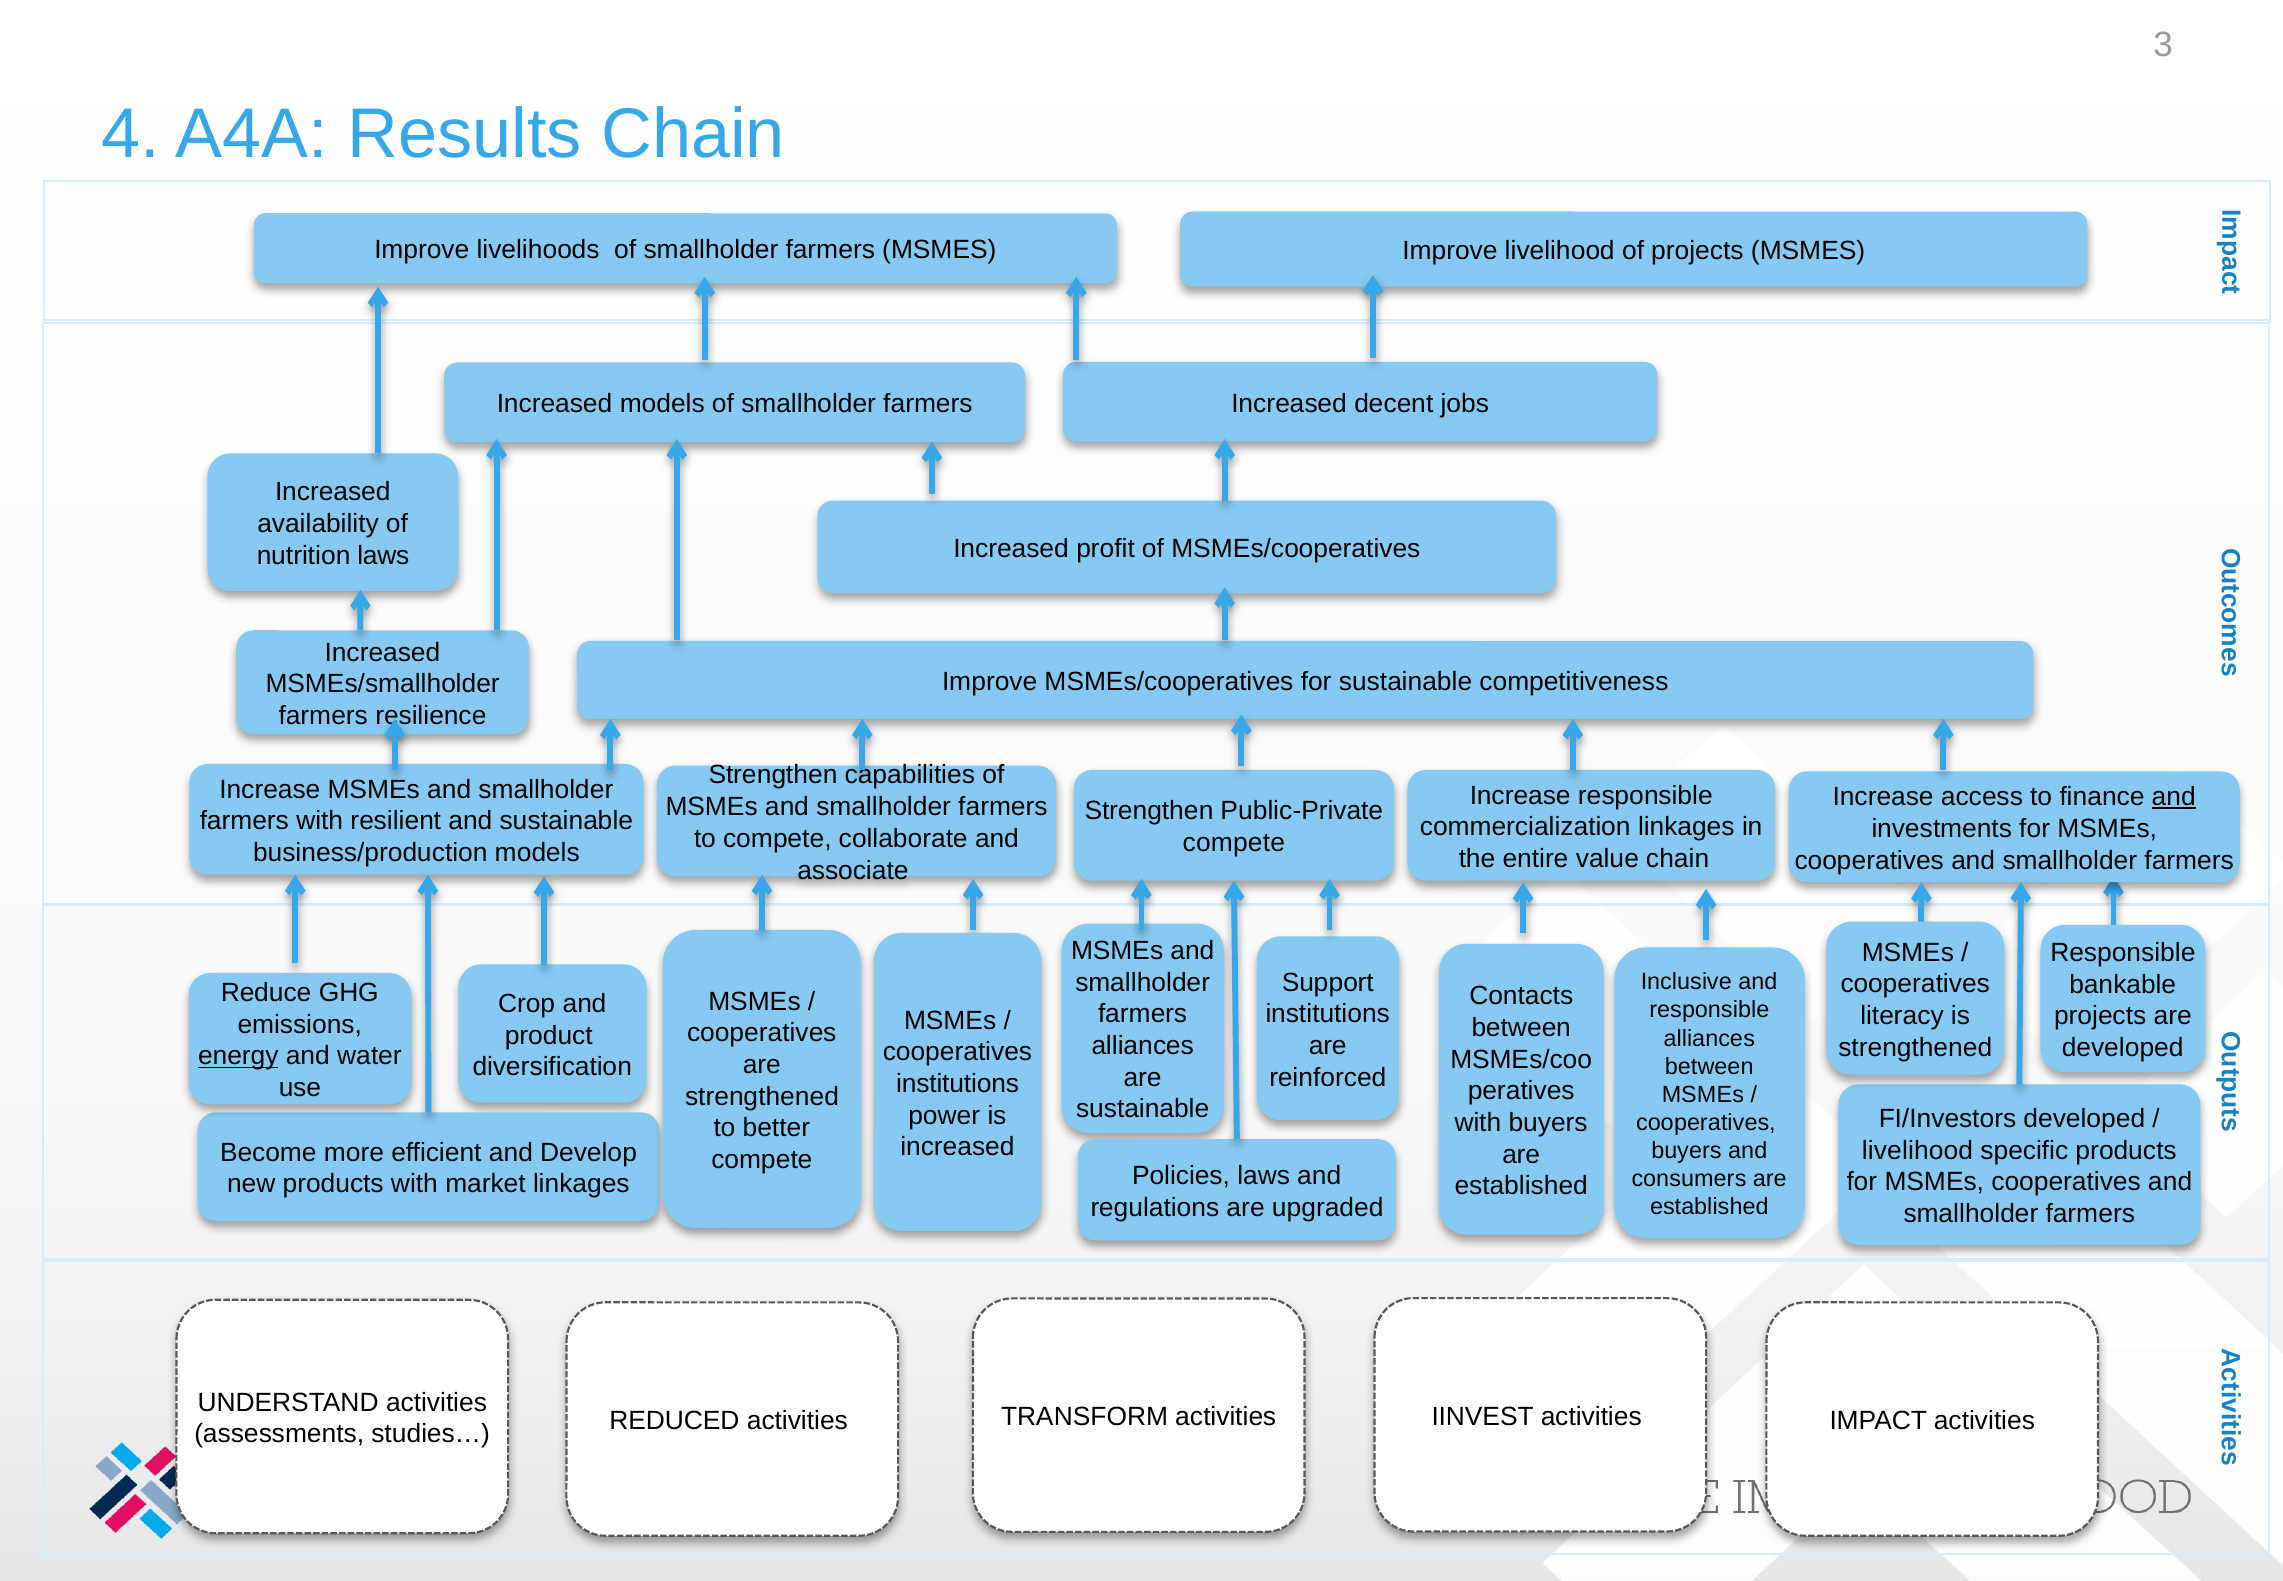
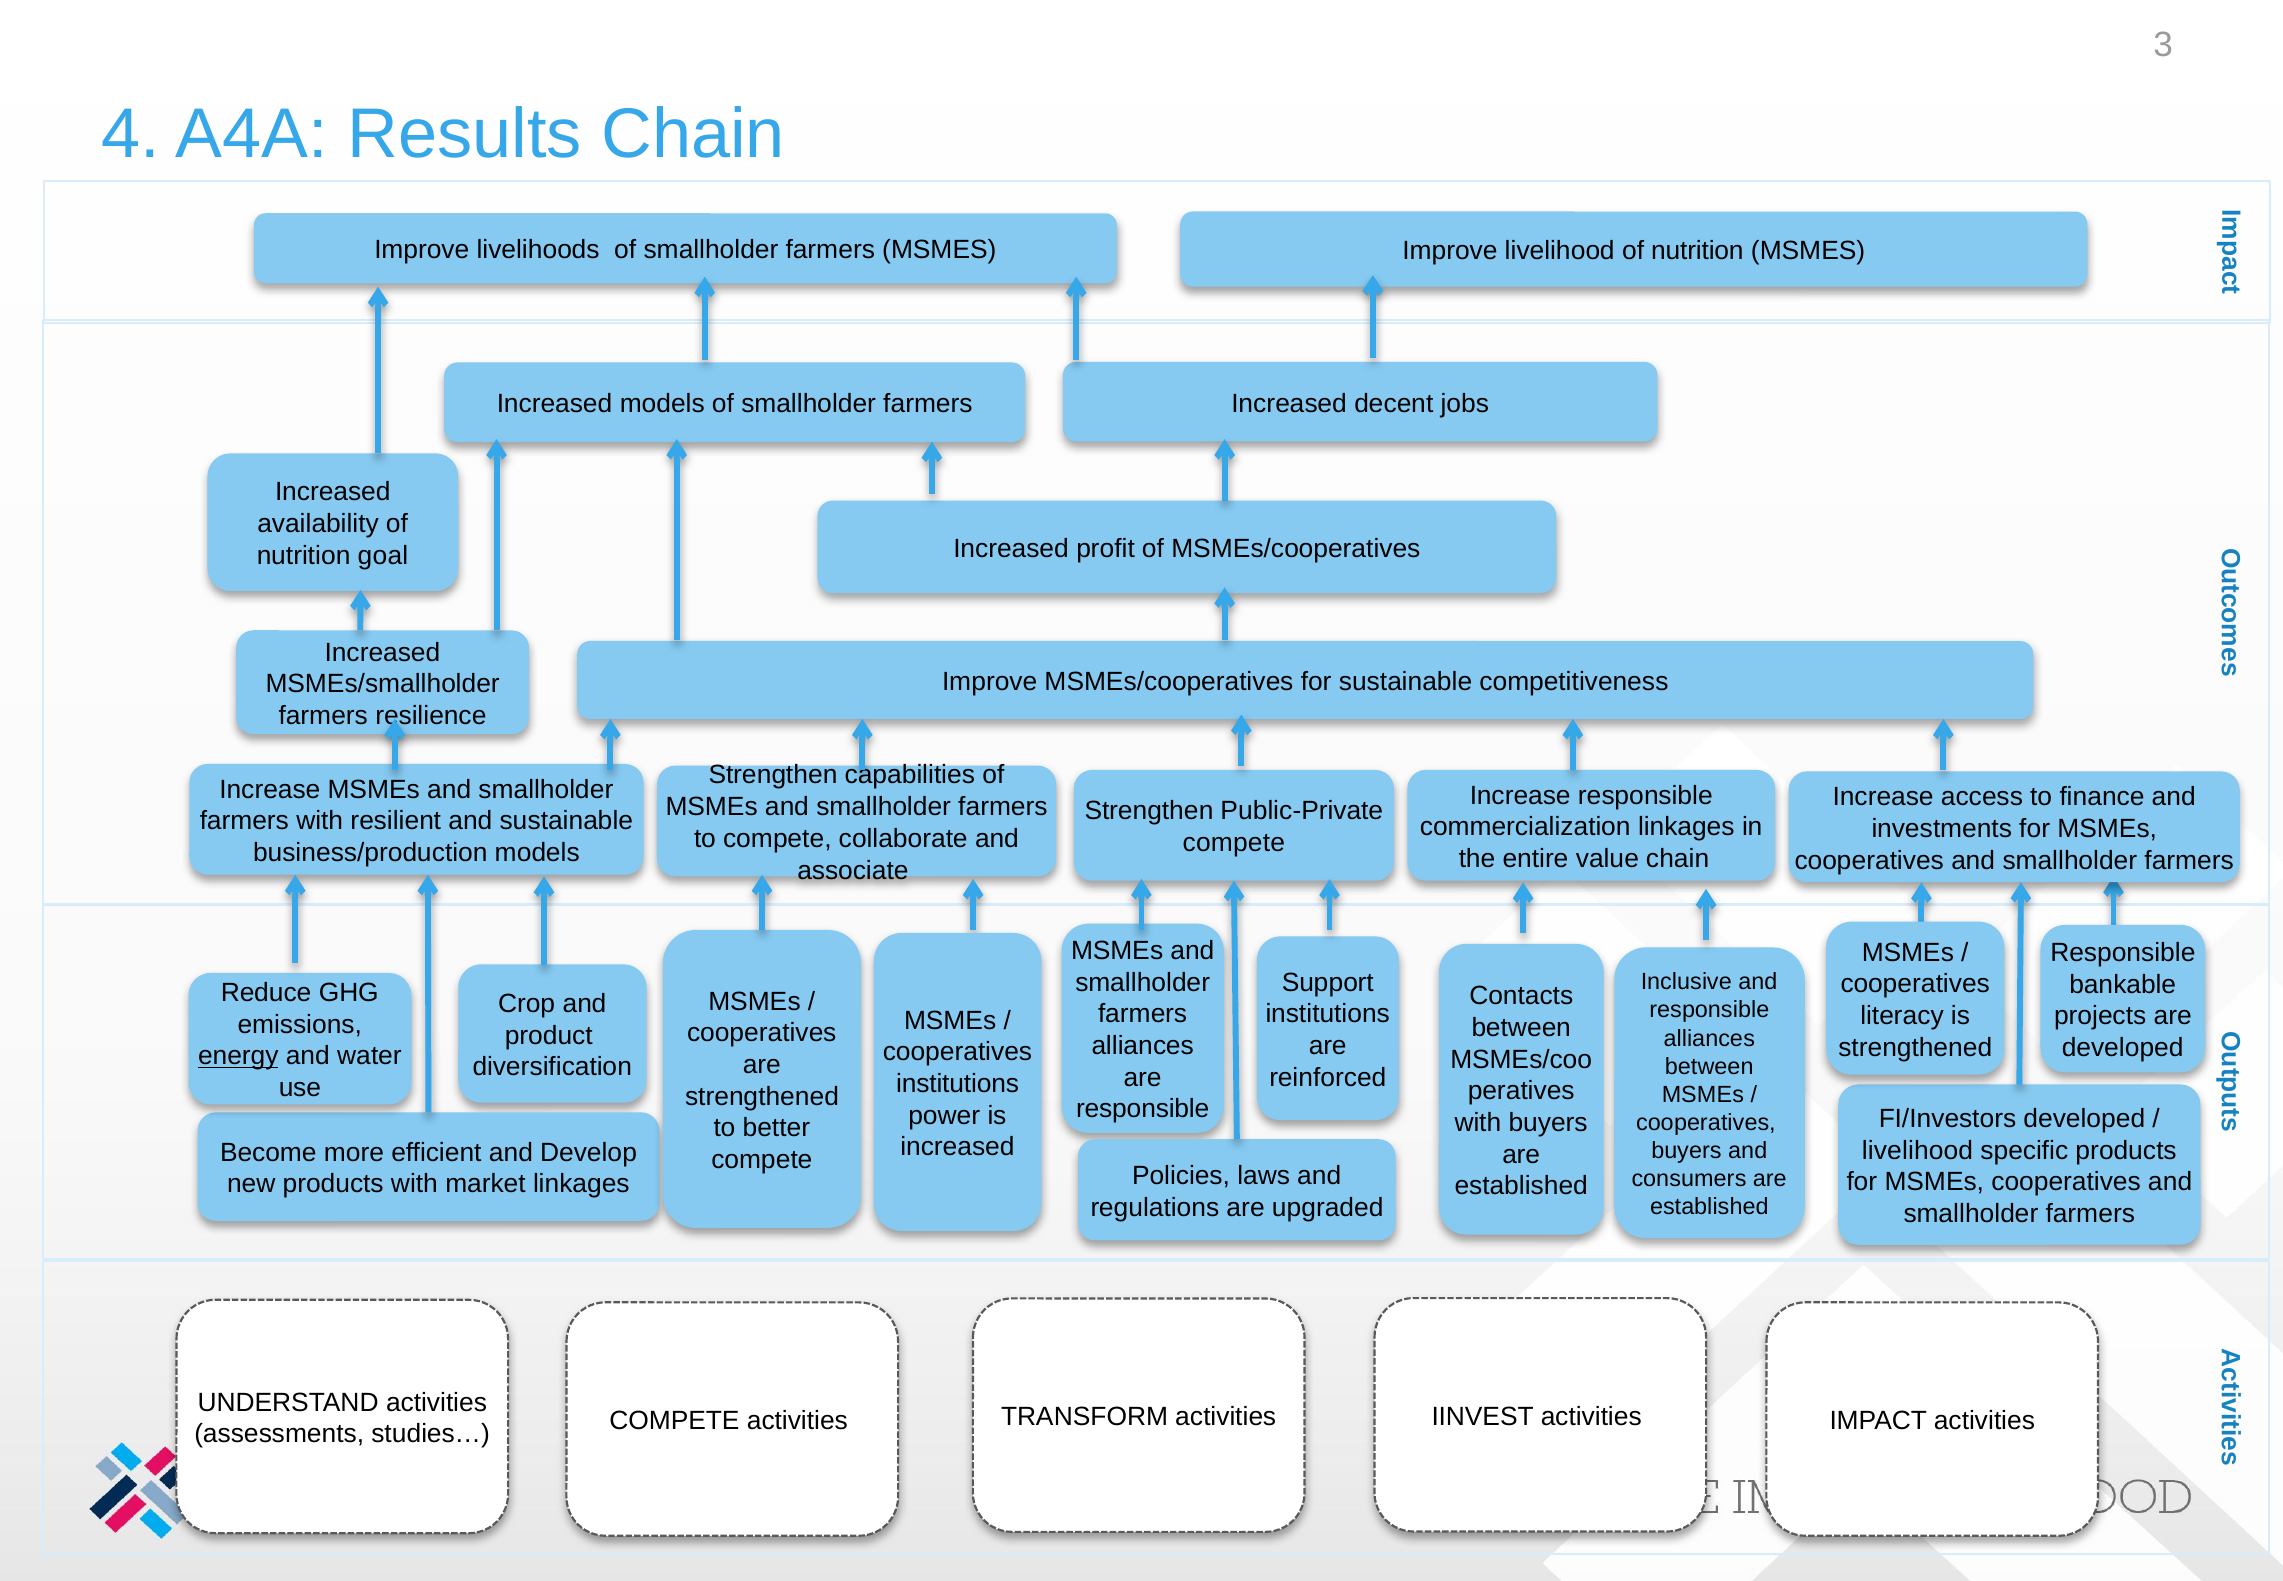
livelihood of projects: projects -> nutrition
nutrition laws: laws -> goal
and at (2174, 797) underline: present -> none
sustainable at (1143, 1109): sustainable -> responsible
REDUCED at (674, 1420): REDUCED -> COMPETE
